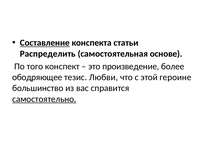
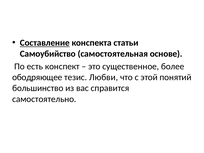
Распределить: Распределить -> Самоубийство
того: того -> есть
произведение: произведение -> существенное
героине: героине -> понятий
самостоятельно underline: present -> none
